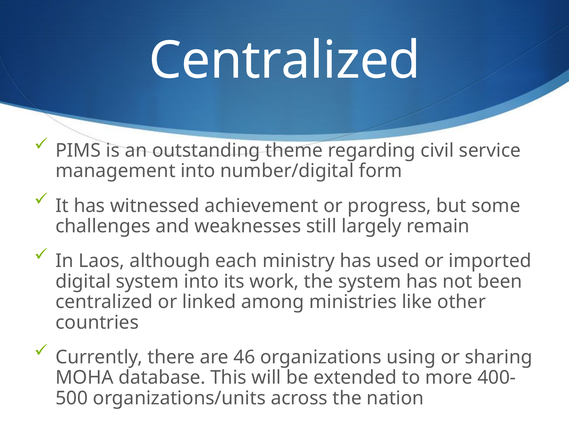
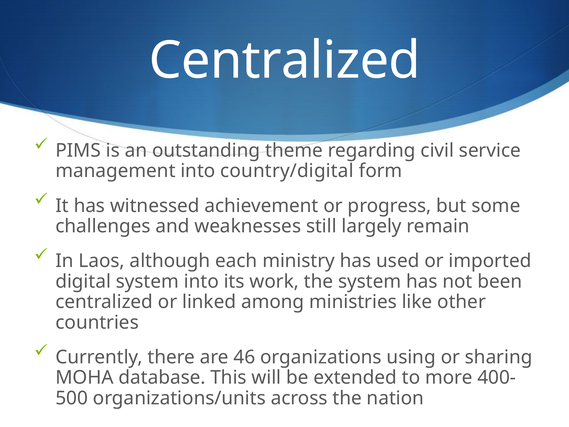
number/digital: number/digital -> country/digital
